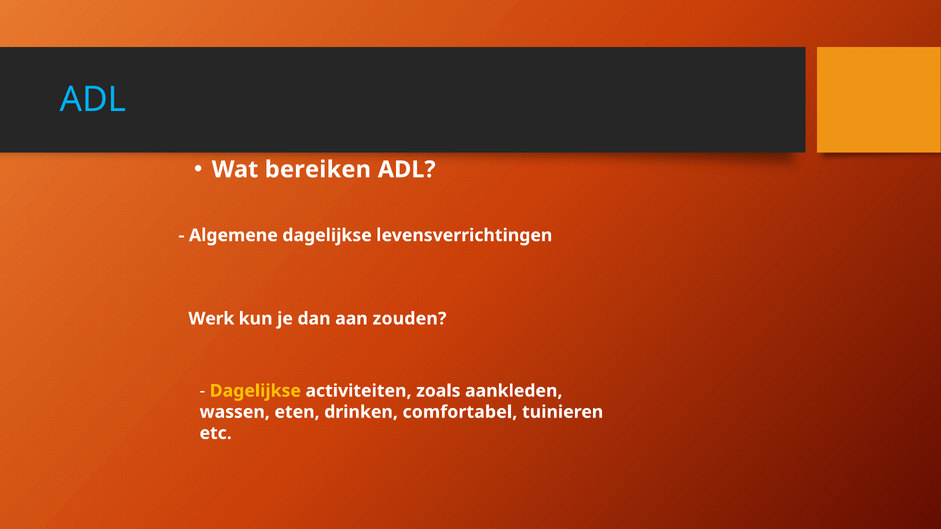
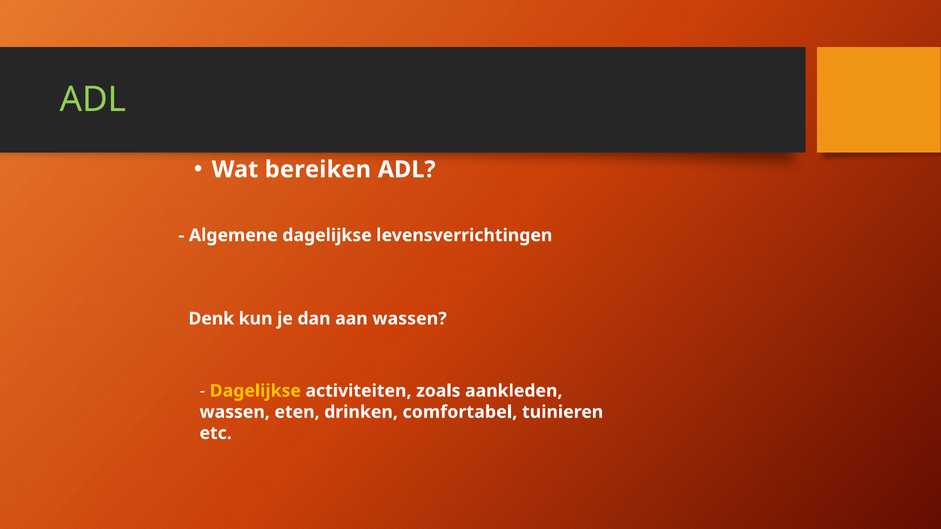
ADL at (93, 100) colour: light blue -> light green
Werk: Werk -> Denk
aan zouden: zouden -> wassen
